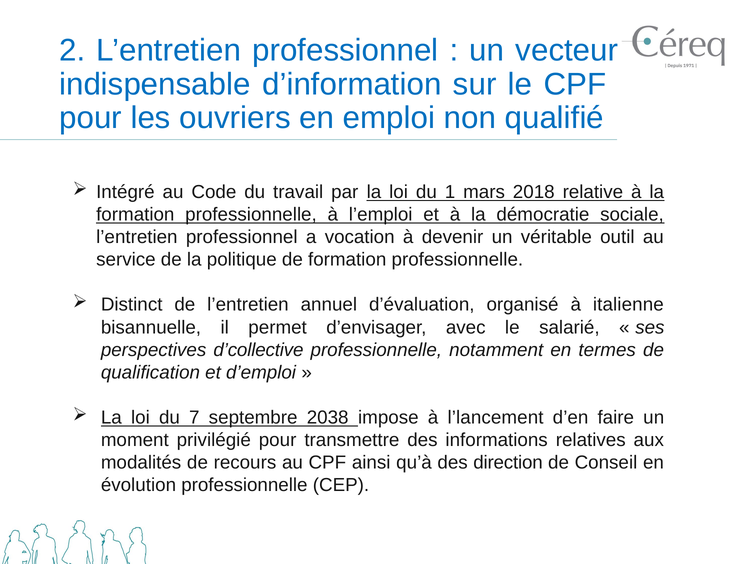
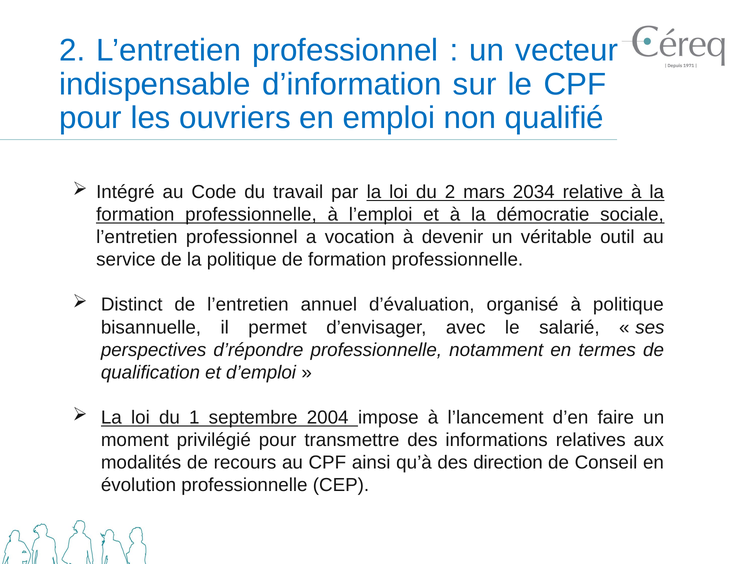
du 1: 1 -> 2
2018: 2018 -> 2034
à italienne: italienne -> politique
d’collective: d’collective -> d’répondre
7: 7 -> 1
2038: 2038 -> 2004
